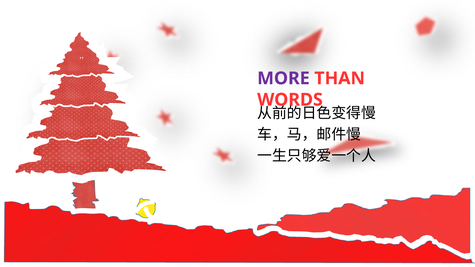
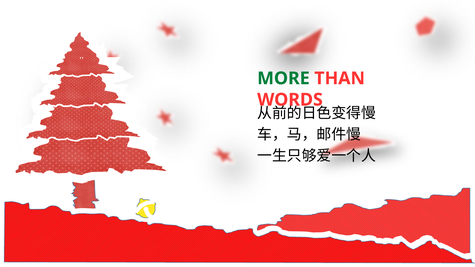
MORE colour: purple -> green
